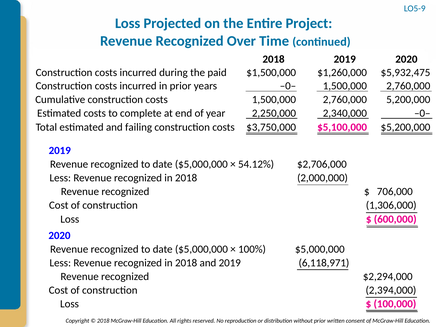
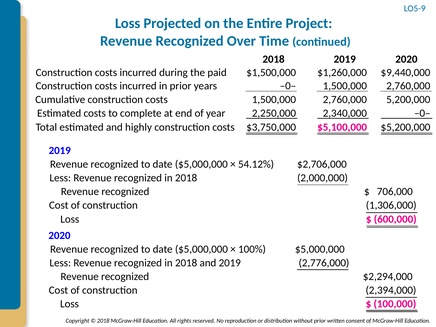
$5,932,475: $5,932,475 -> $9,440,000
failing: failing -> highly
6,118,971: 6,118,971 -> 2,776,000
